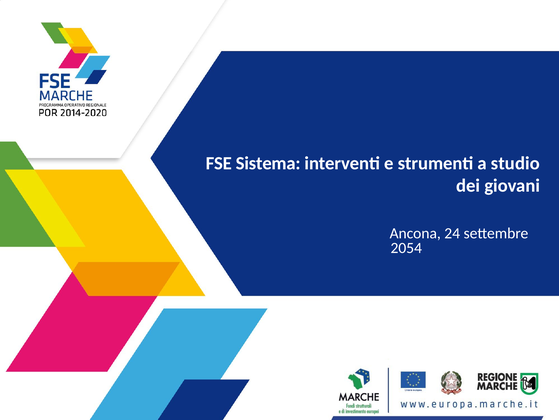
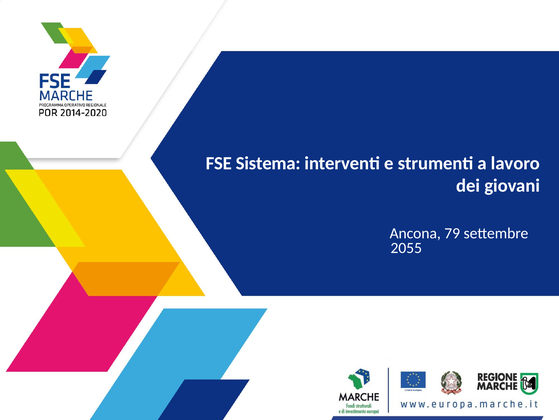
studio: studio -> lavoro
24: 24 -> 79
2054: 2054 -> 2055
